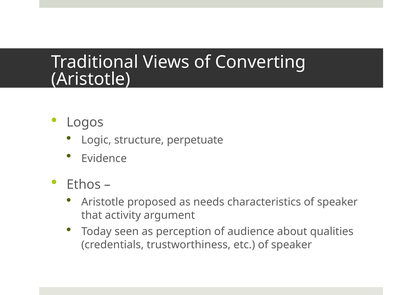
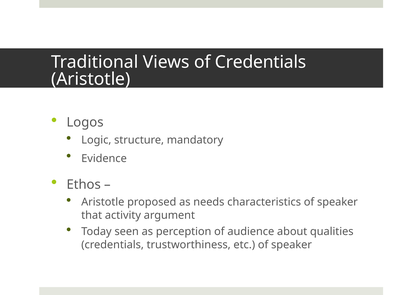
of Converting: Converting -> Credentials
perpetuate: perpetuate -> mandatory
